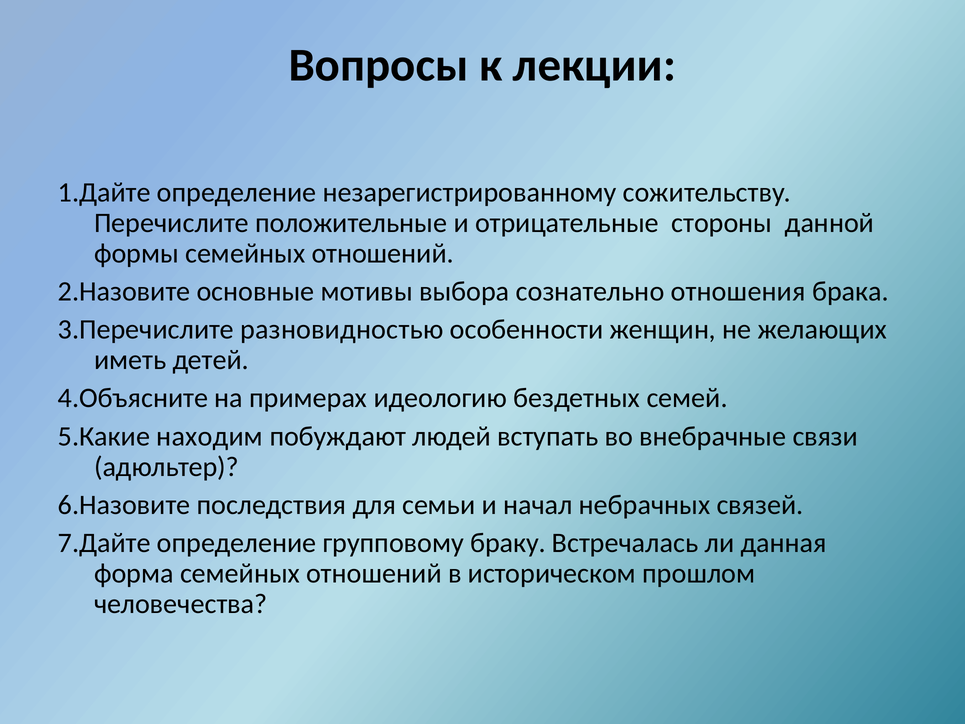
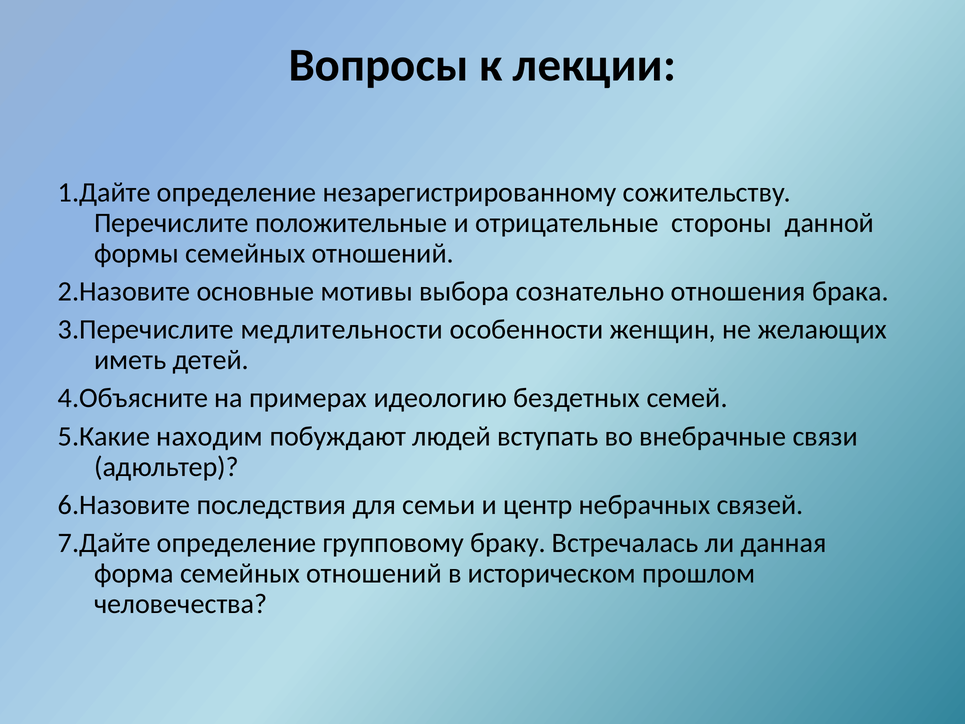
разновидностью: разновидностью -> медлительности
начал: начал -> центр
